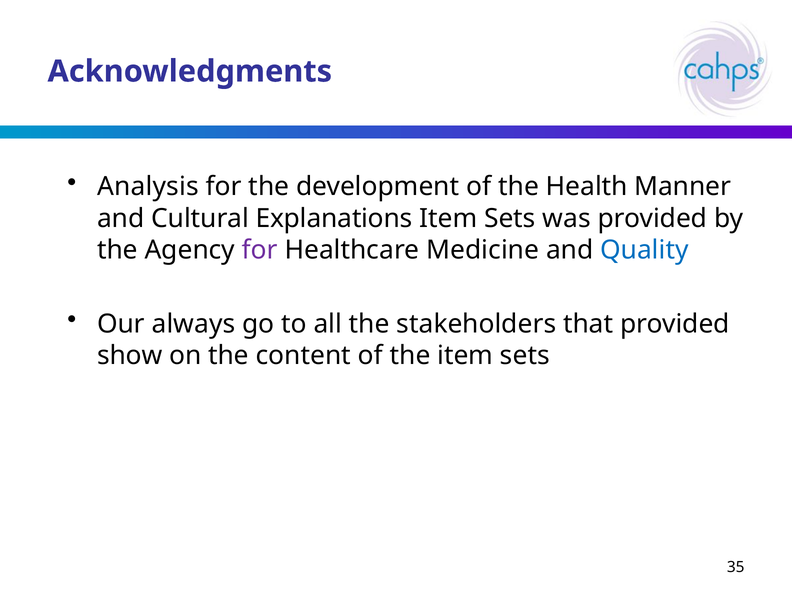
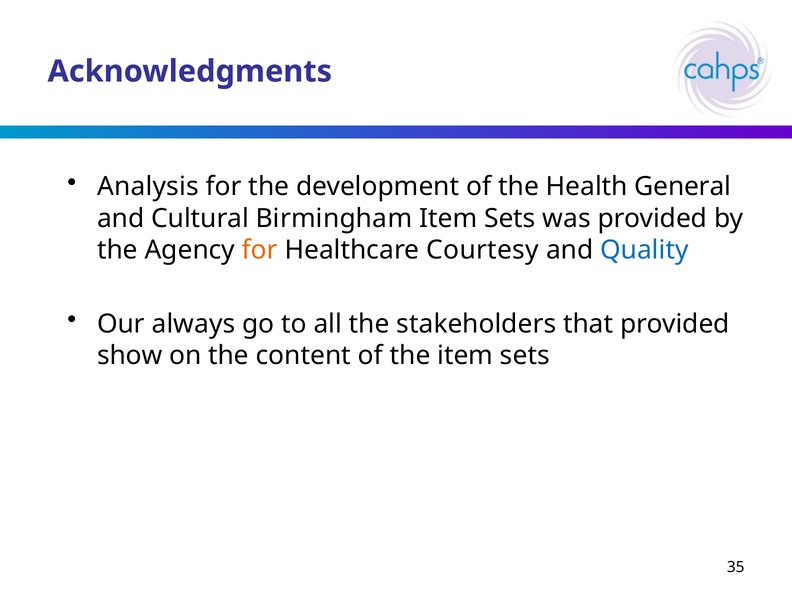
Manner: Manner -> General
Explanations: Explanations -> Birmingham
for at (260, 250) colour: purple -> orange
Medicine: Medicine -> Courtesy
